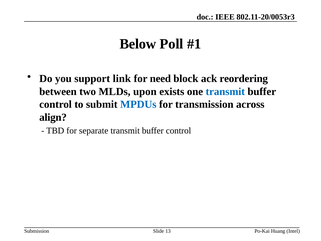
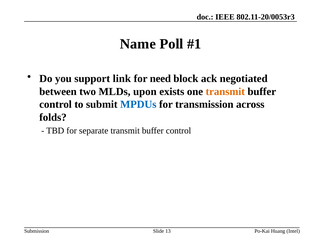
Below: Below -> Name
reordering: reordering -> negotiated
transmit at (225, 91) colour: blue -> orange
align: align -> folds
